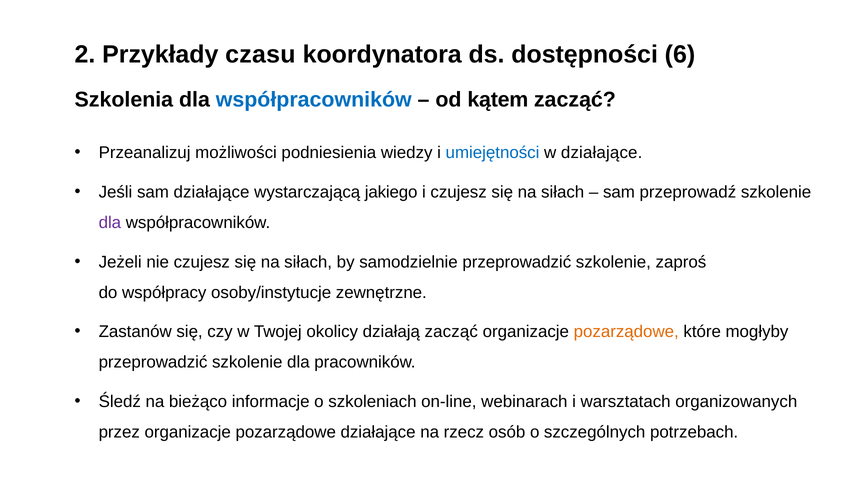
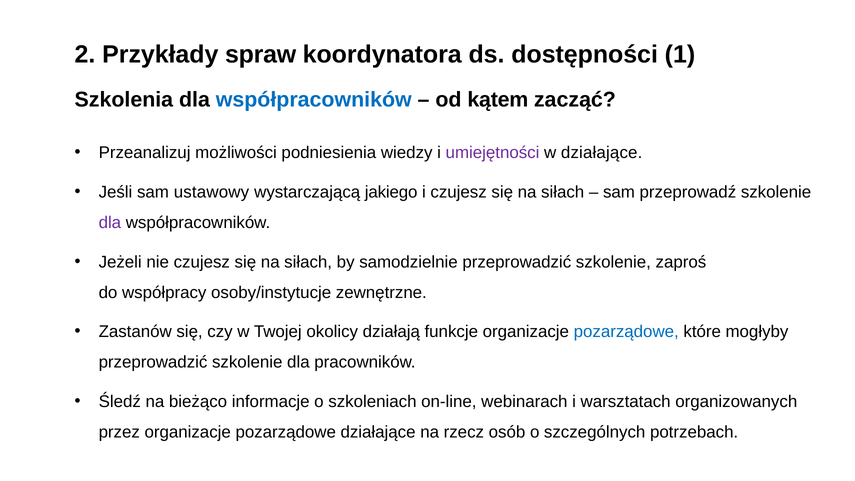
czasu: czasu -> spraw
6: 6 -> 1
umiejętności colour: blue -> purple
sam działające: działające -> ustawowy
działają zacząć: zacząć -> funkcje
pozarządowe at (626, 332) colour: orange -> blue
